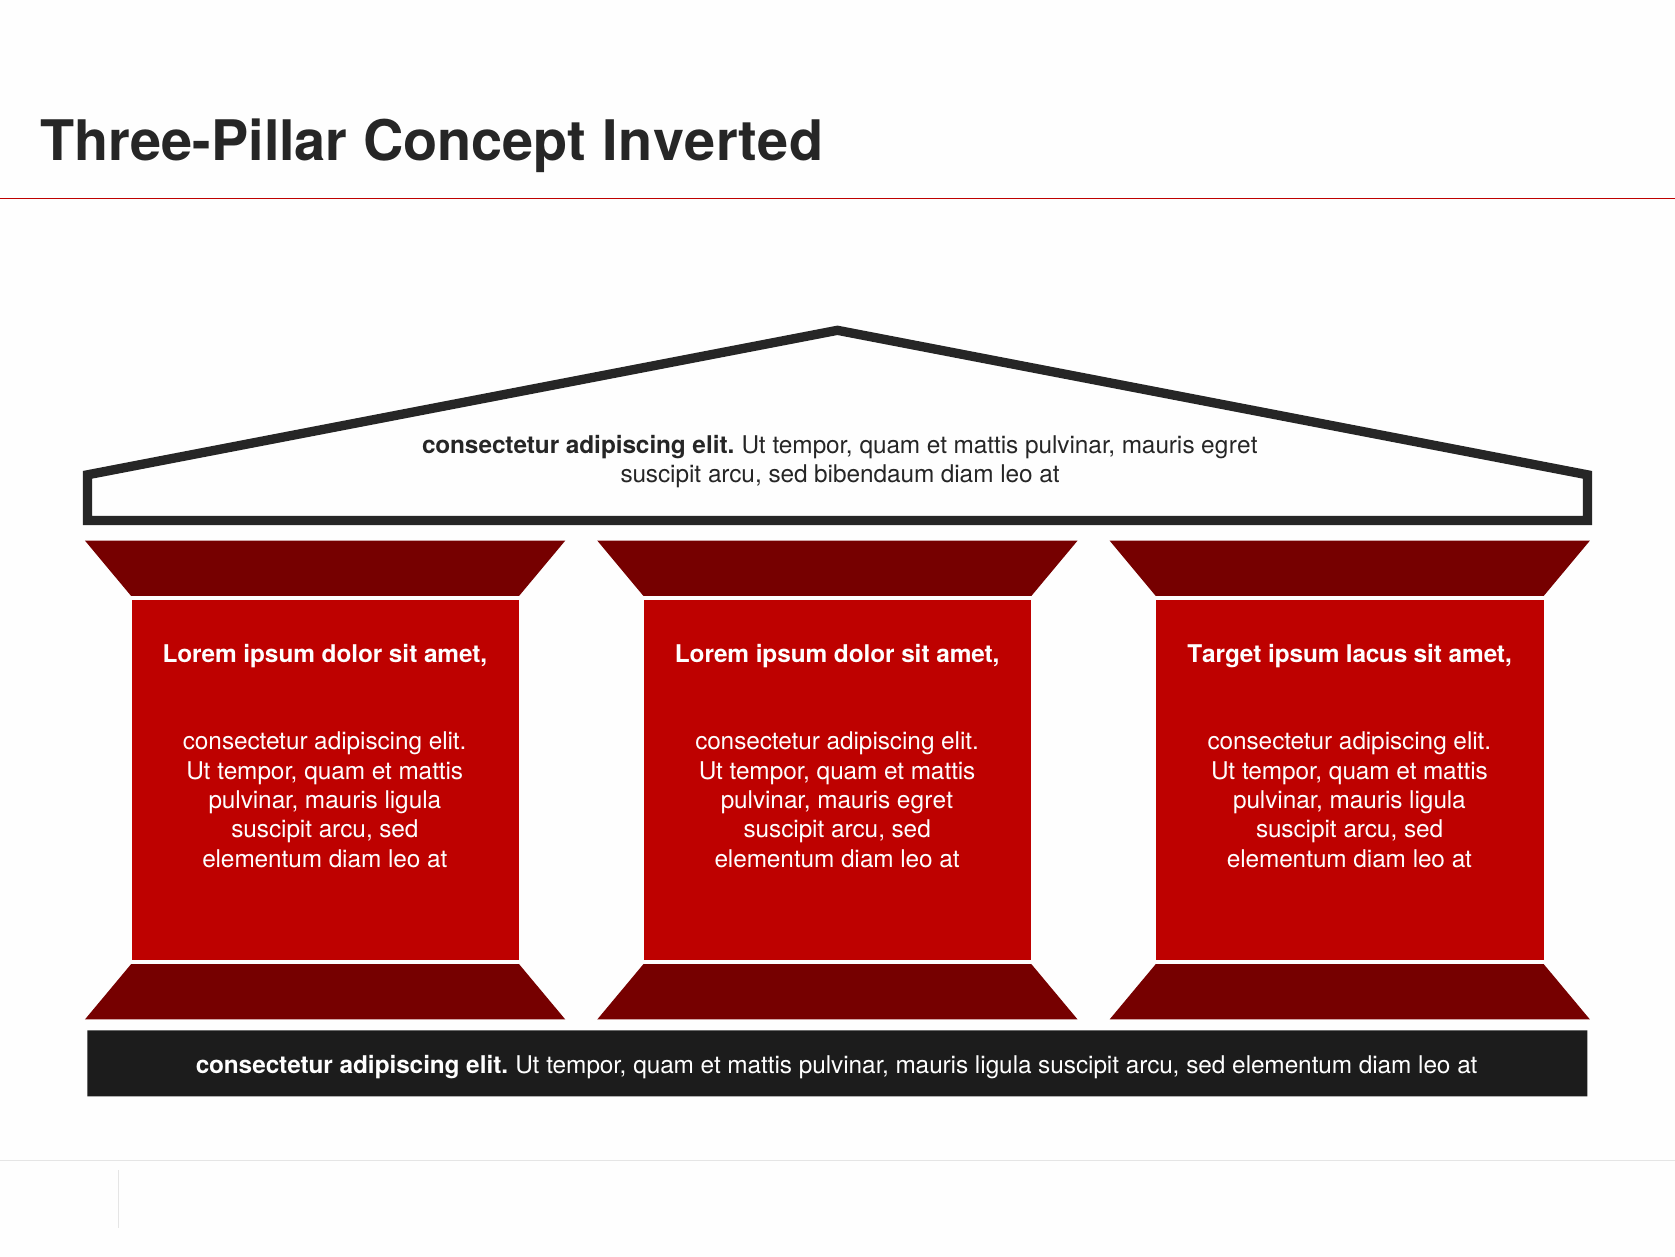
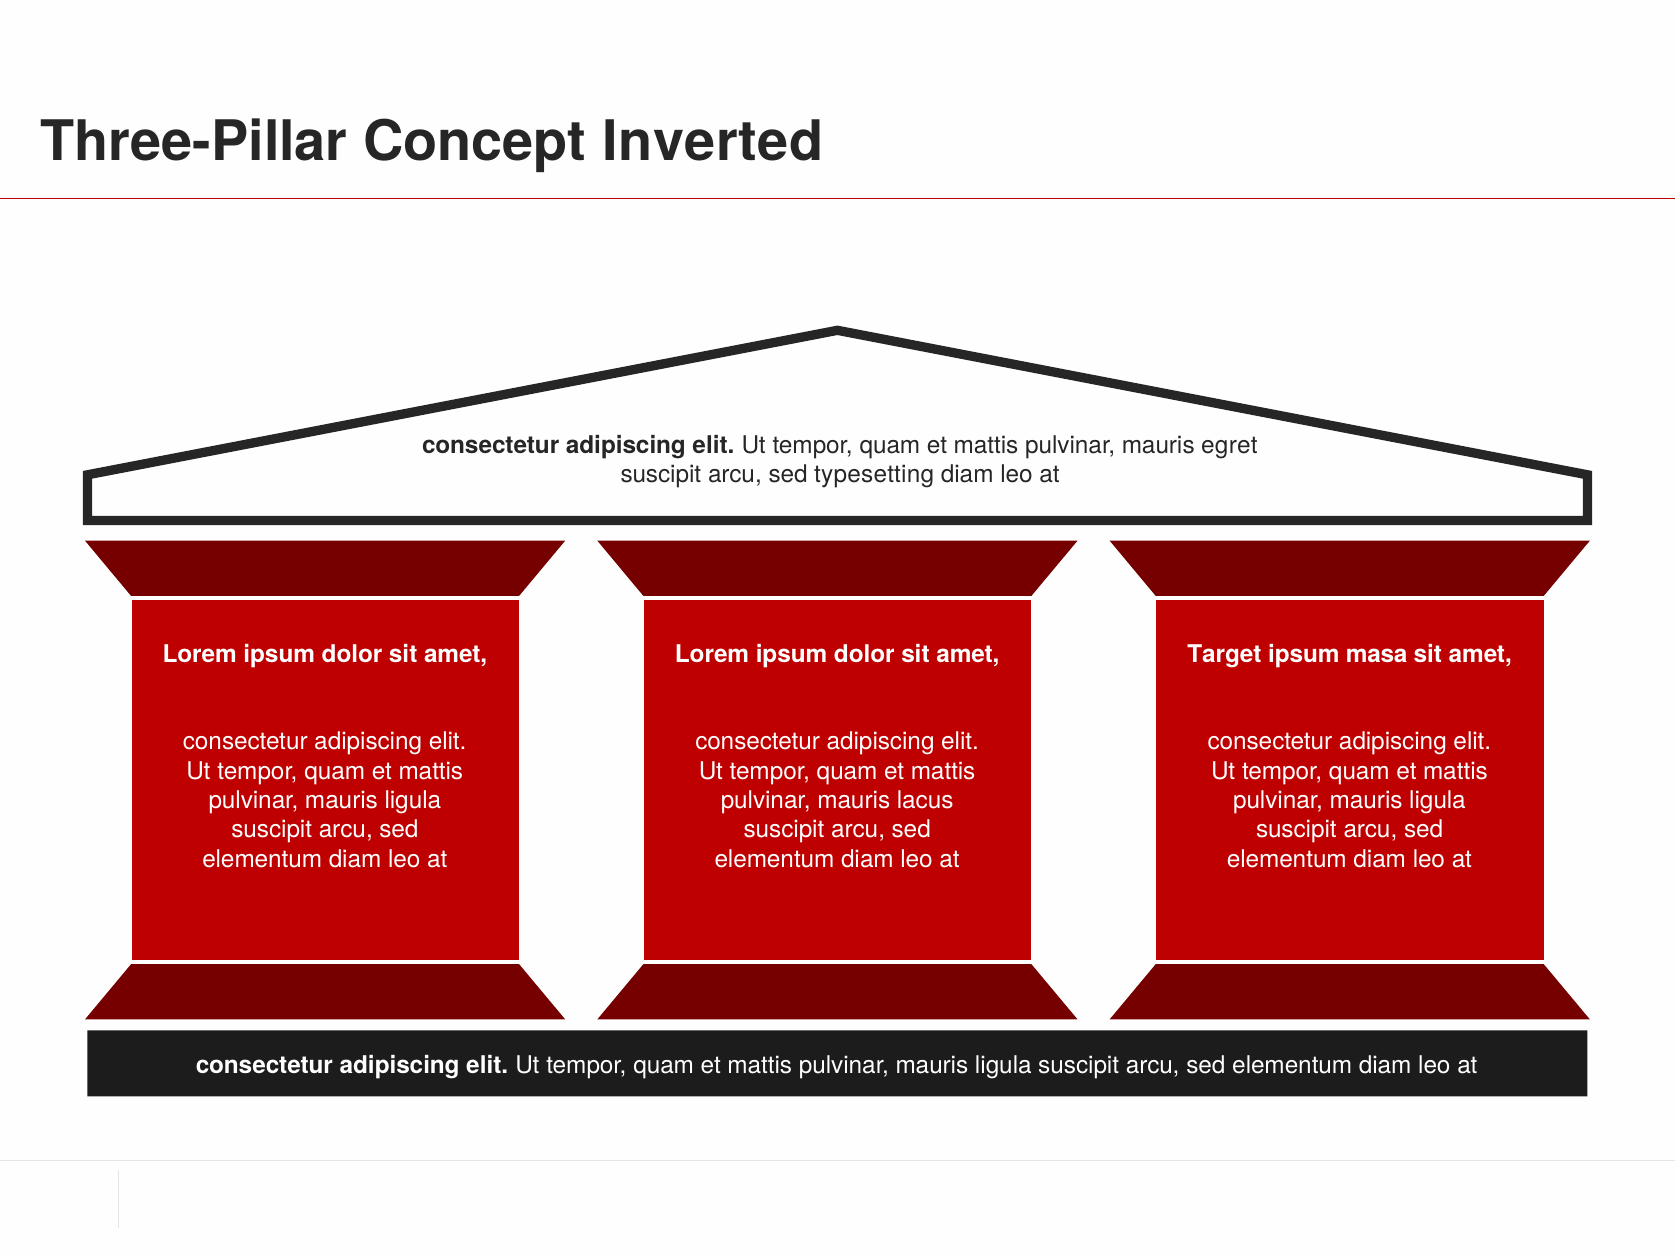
bibendaum: bibendaum -> typesetting
lacus: lacus -> masa
egret at (925, 800): egret -> lacus
